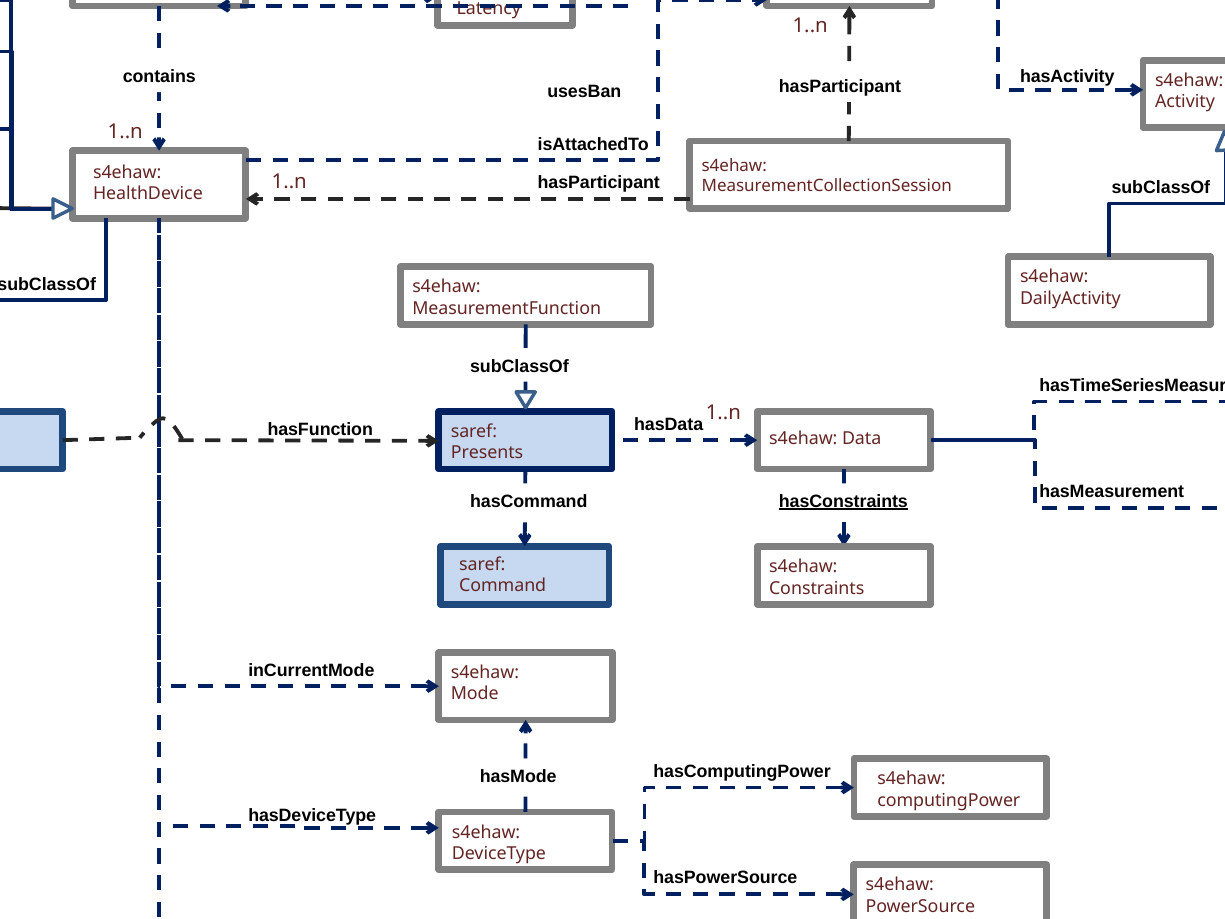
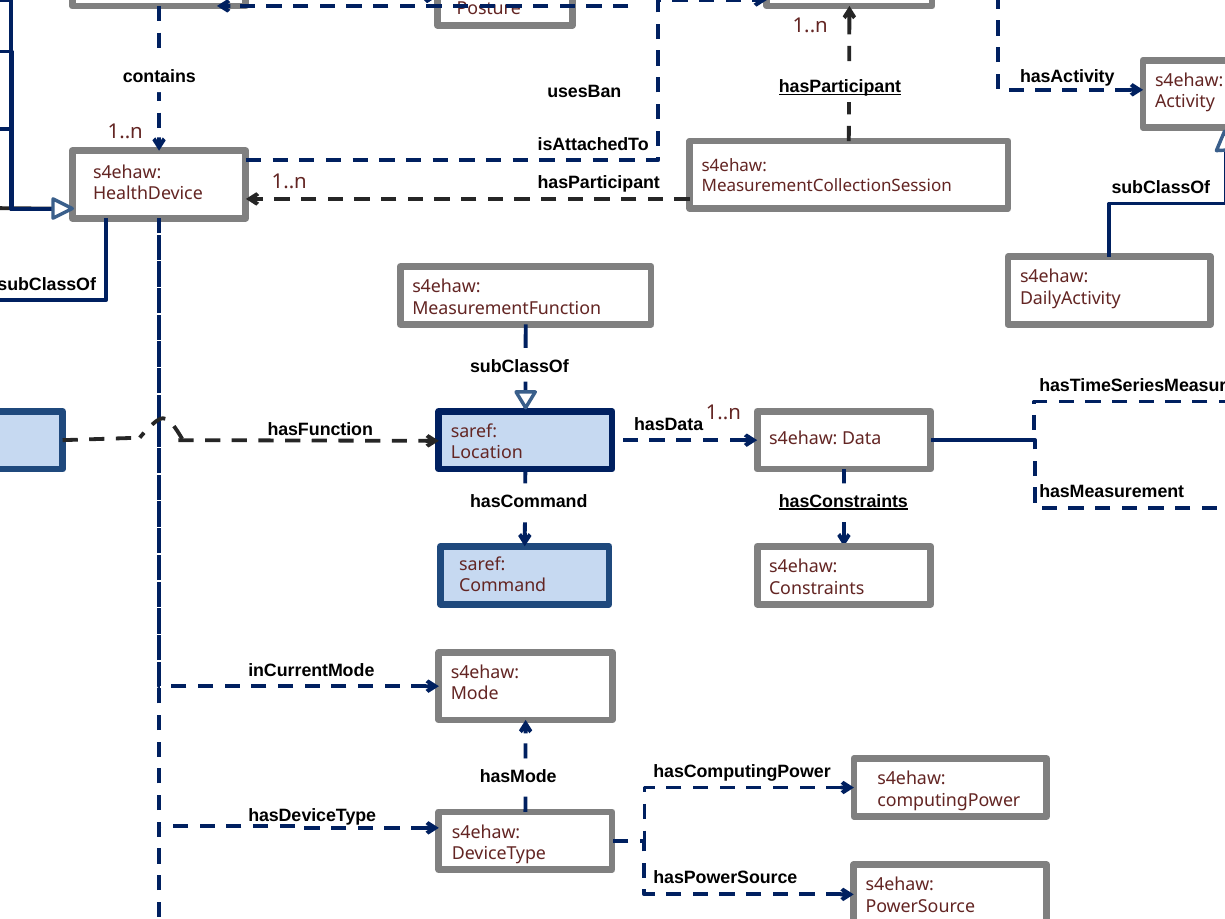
Latency: Latency -> Posture
hasParticipant at (840, 86) underline: none -> present
Presents: Presents -> Location
